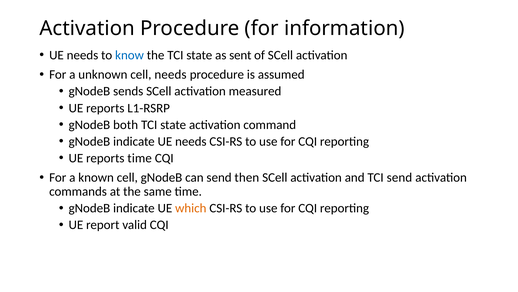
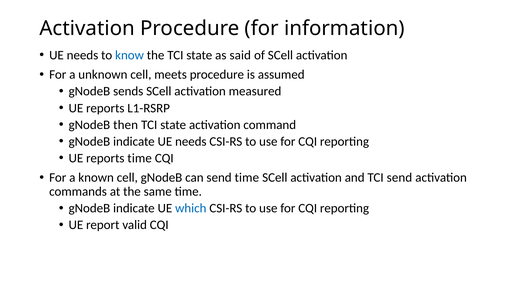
sent: sent -> said
cell needs: needs -> meets
both: both -> then
send then: then -> time
which colour: orange -> blue
